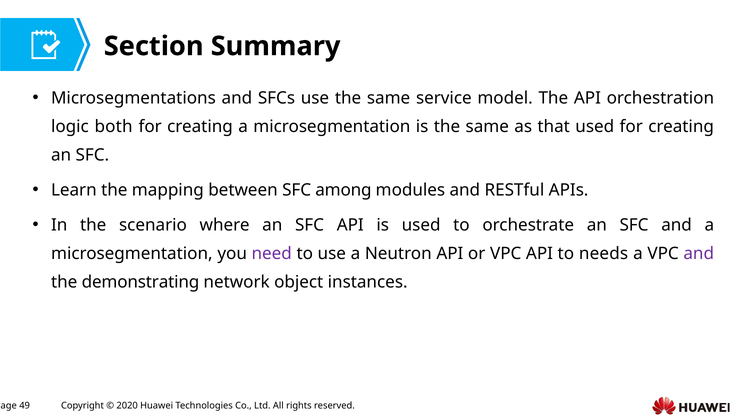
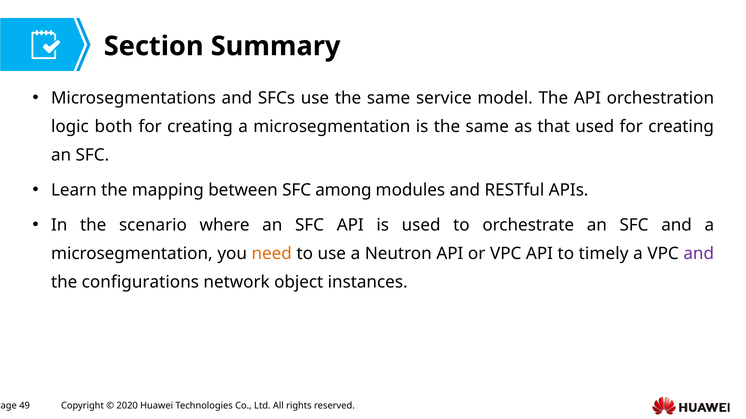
need colour: purple -> orange
needs: needs -> timely
demonstrating: demonstrating -> configurations
